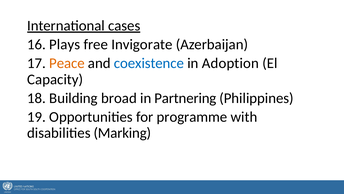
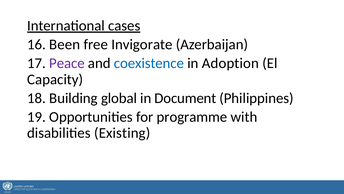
Plays: Plays -> Been
Peace colour: orange -> purple
broad: broad -> global
Partnering: Partnering -> Document
Marking: Marking -> Existing
